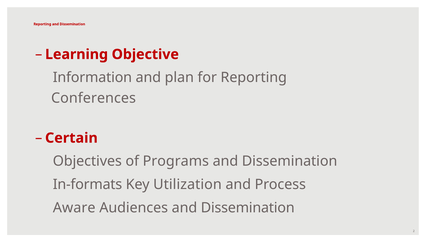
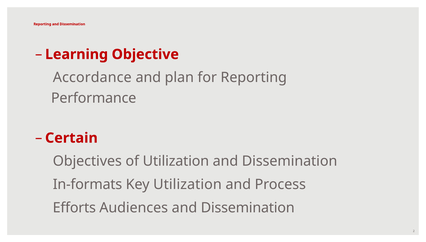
Information: Information -> Accordance
Conferences: Conferences -> Performance
of Programs: Programs -> Utilization
Aware: Aware -> Efforts
